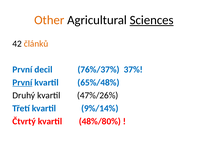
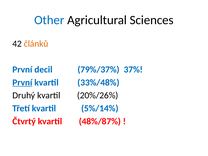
Other colour: orange -> blue
Sciences underline: present -> none
76%/37%: 76%/37% -> 79%/37%
65%/48%: 65%/48% -> 33%/48%
47%/26%: 47%/26% -> 20%/26%
9%/14%: 9%/14% -> 5%/14%
48%/80%: 48%/80% -> 48%/87%
